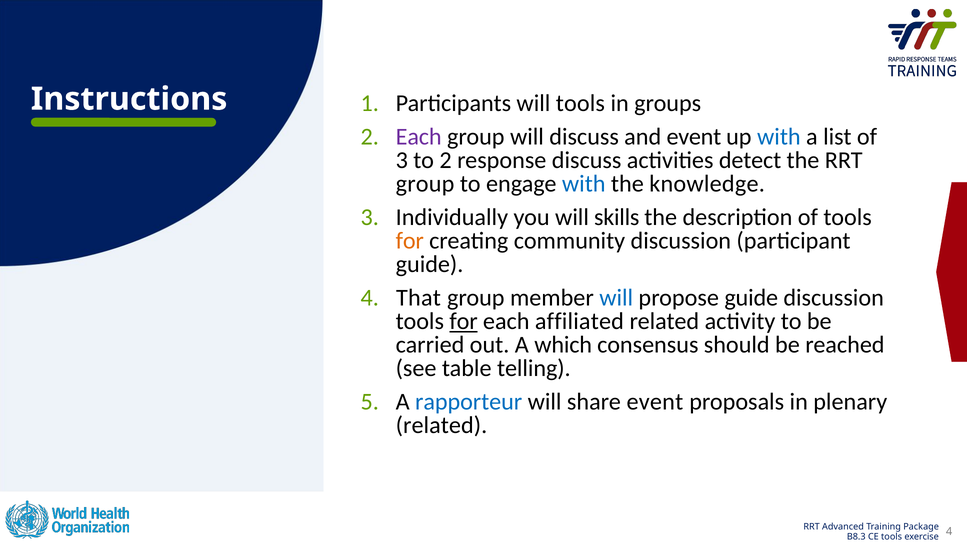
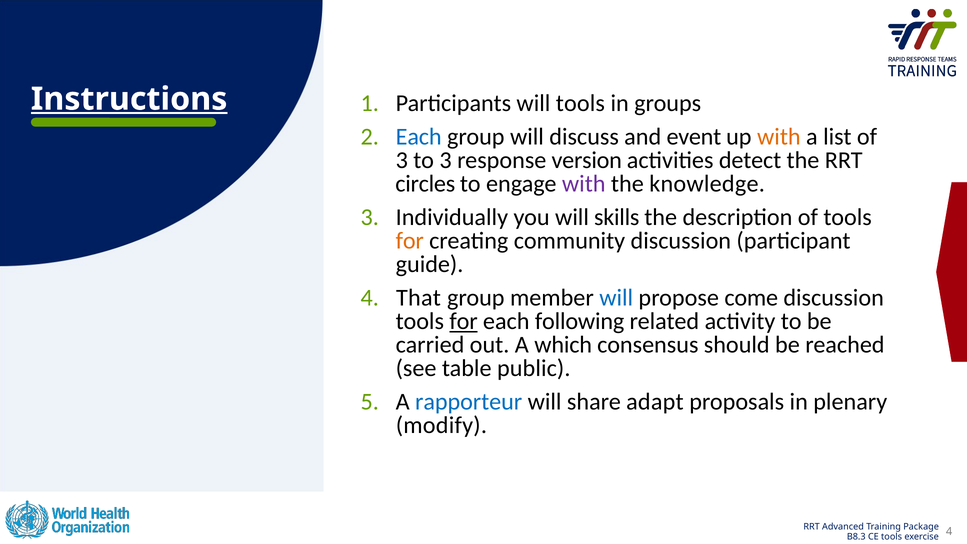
Instructions underline: none -> present
Each at (419, 137) colour: purple -> blue
with at (779, 137) colour: blue -> orange
to 2: 2 -> 3
response discuss: discuss -> version
group at (425, 184): group -> circles
with at (584, 184) colour: blue -> purple
propose guide: guide -> come
affiliated: affiliated -> following
telling: telling -> public
share event: event -> adapt
related at (441, 425): related -> modify
